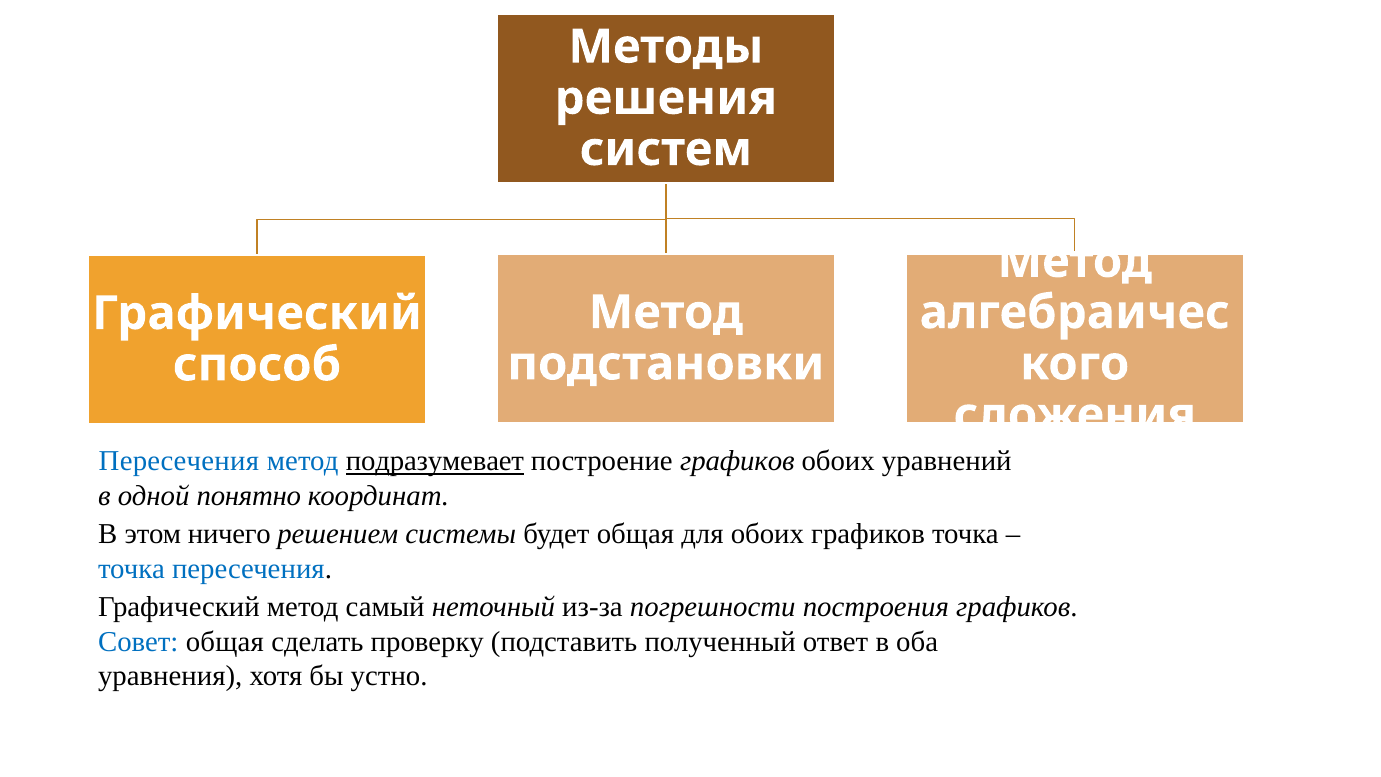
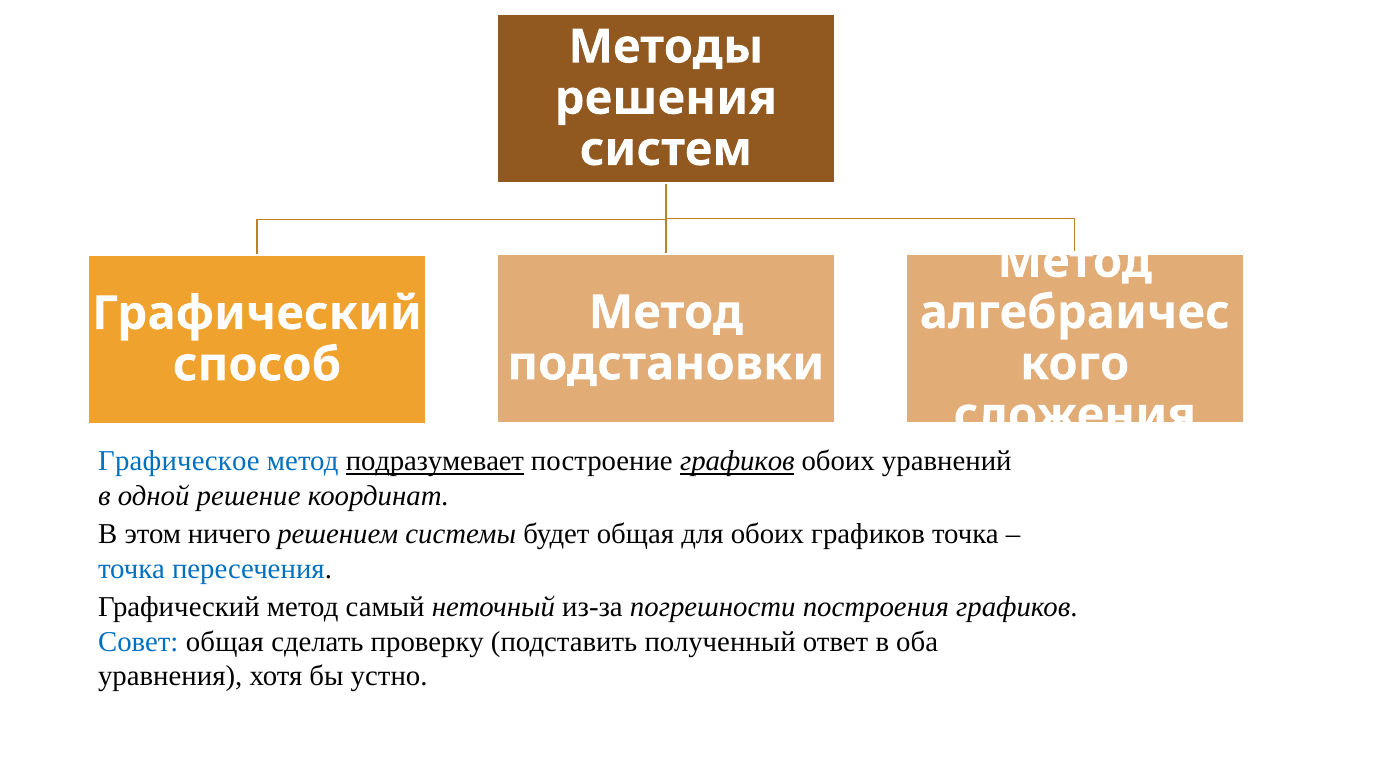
Пересечения at (179, 461): Пересечения -> Графическое
графиков at (737, 461) underline: none -> present
понятно: понятно -> решение
